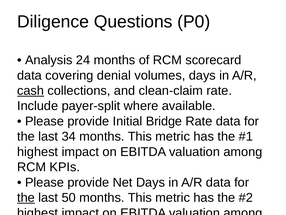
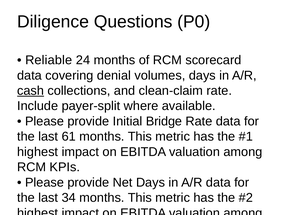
Analysis: Analysis -> Reliable
34: 34 -> 61
the at (26, 197) underline: present -> none
50: 50 -> 34
